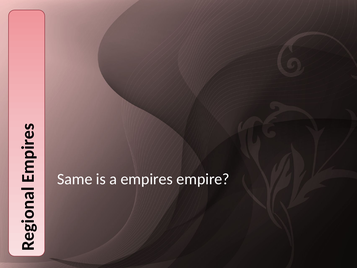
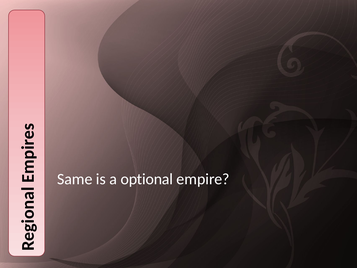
empires: empires -> optional
